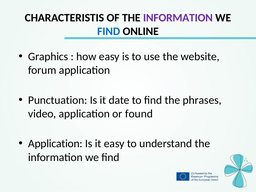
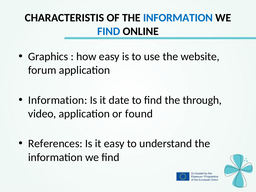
INFORMATION at (178, 18) colour: purple -> blue
Punctuation at (58, 100): Punctuation -> Information
phrases: phrases -> through
Application at (55, 144): Application -> References
